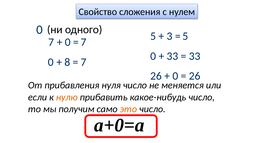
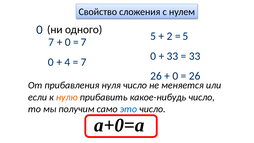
3: 3 -> 2
8: 8 -> 4
это colour: orange -> blue
